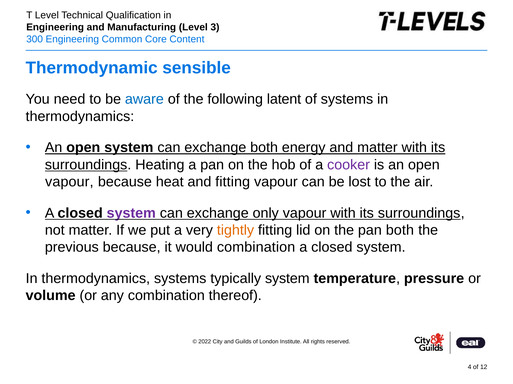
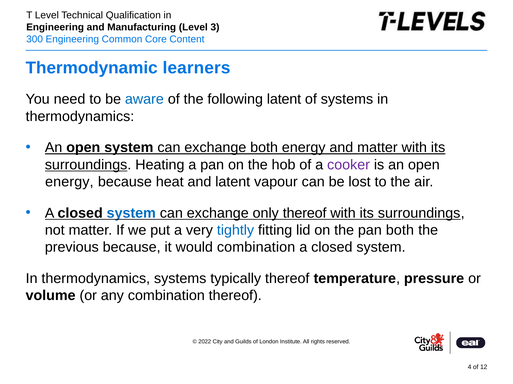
sensible: sensible -> learners
vapour at (69, 182): vapour -> energy
and fitting: fitting -> latent
system at (131, 213) colour: purple -> blue
only vapour: vapour -> thereof
tightly colour: orange -> blue
typically system: system -> thereof
